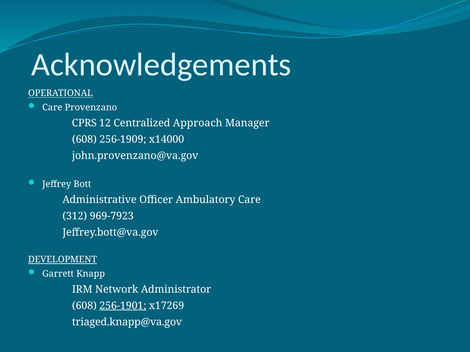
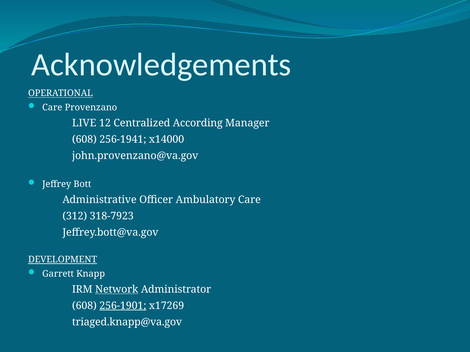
CPRS: CPRS -> LIVE
Approach: Approach -> According
256-1909: 256-1909 -> 256-1941
969-7923: 969-7923 -> 318-7923
Network underline: none -> present
